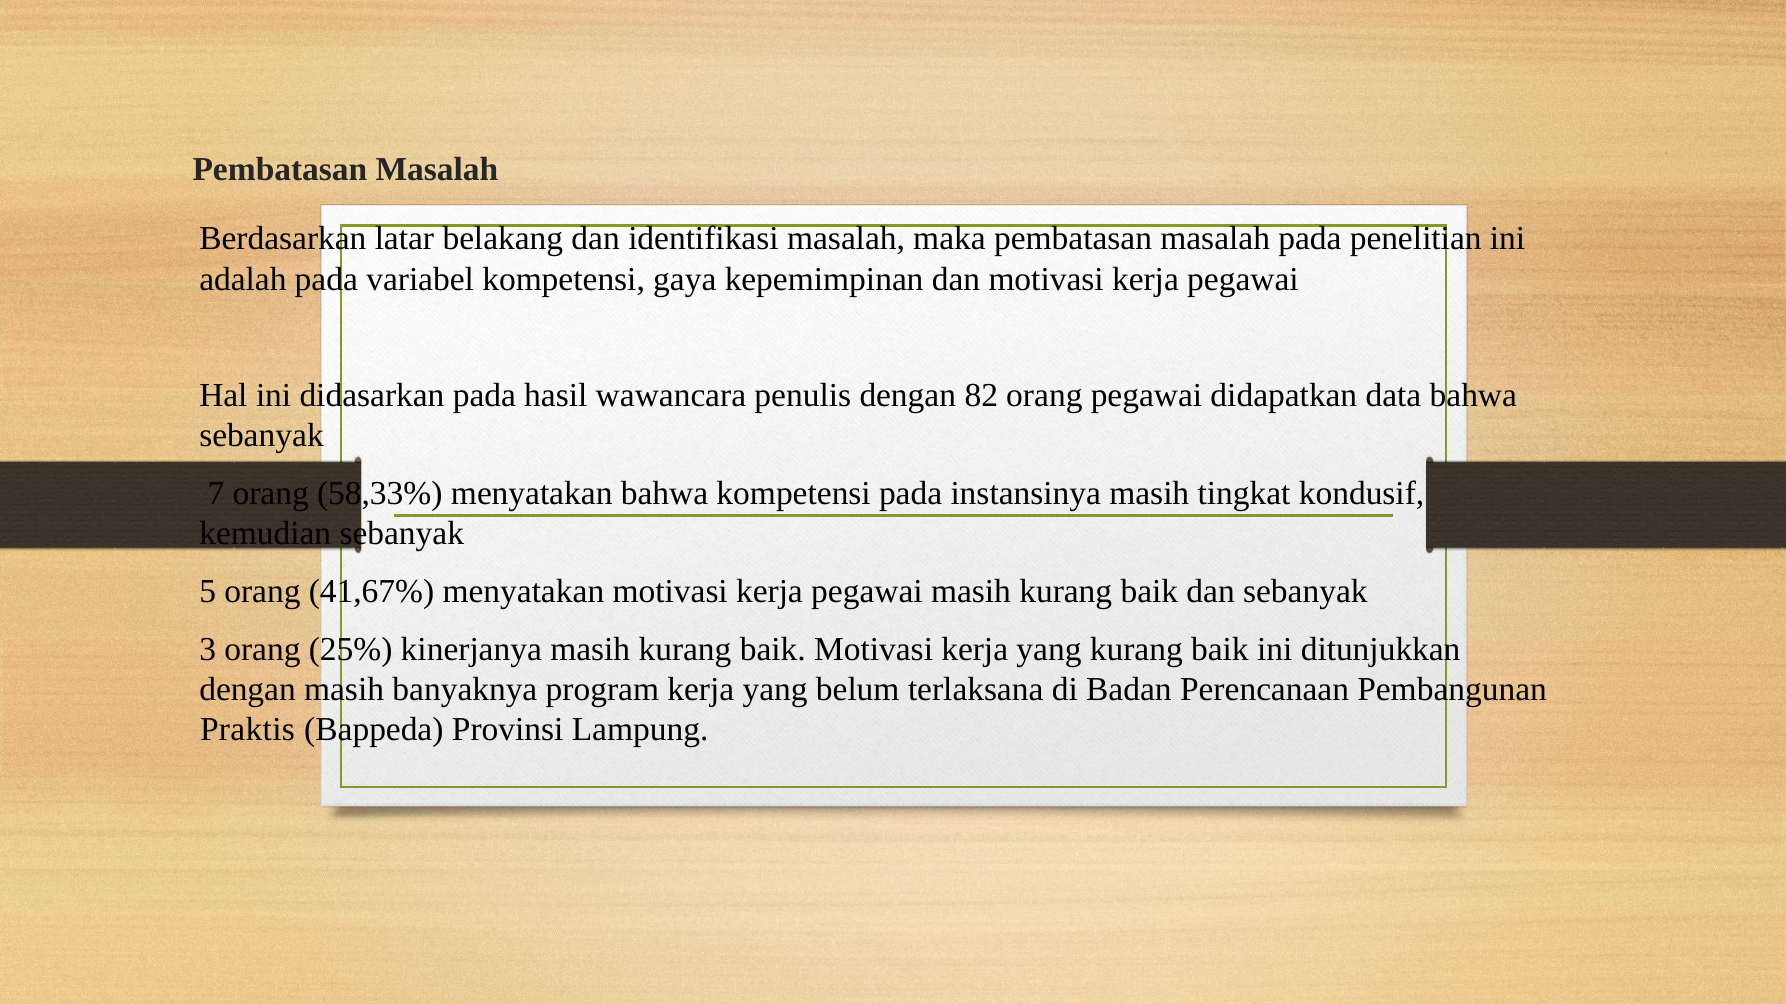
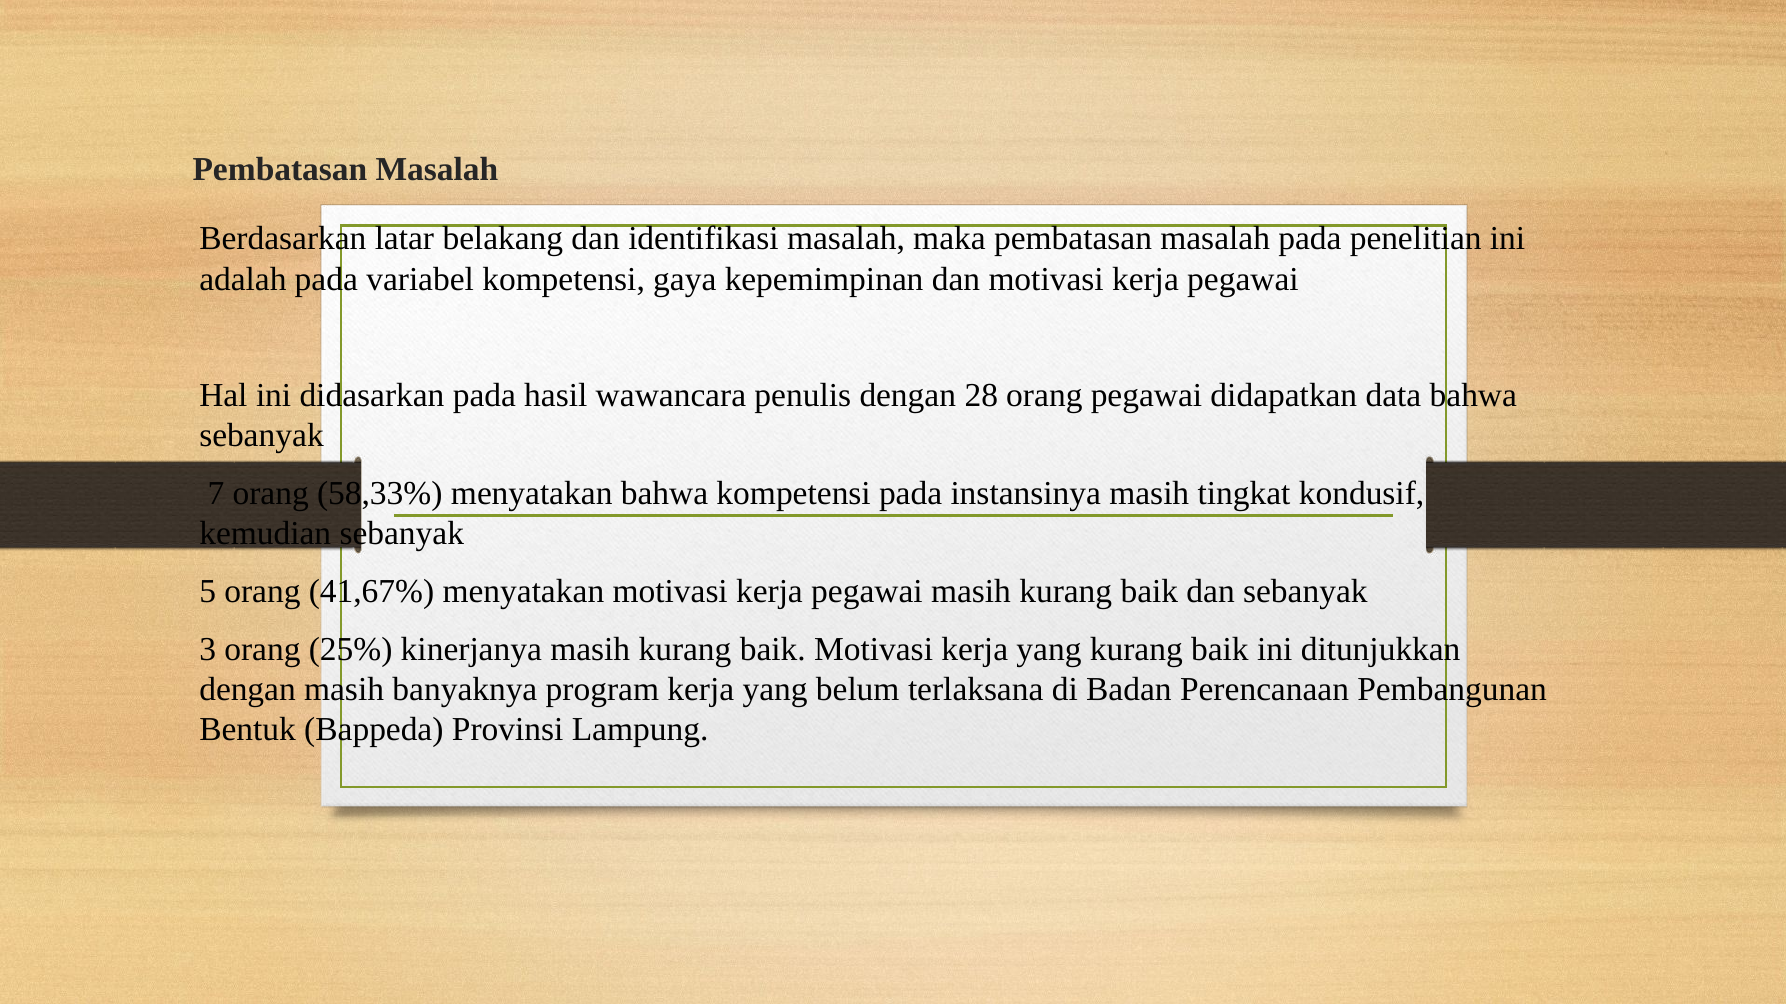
82: 82 -> 28
Praktis: Praktis -> Bentuk
